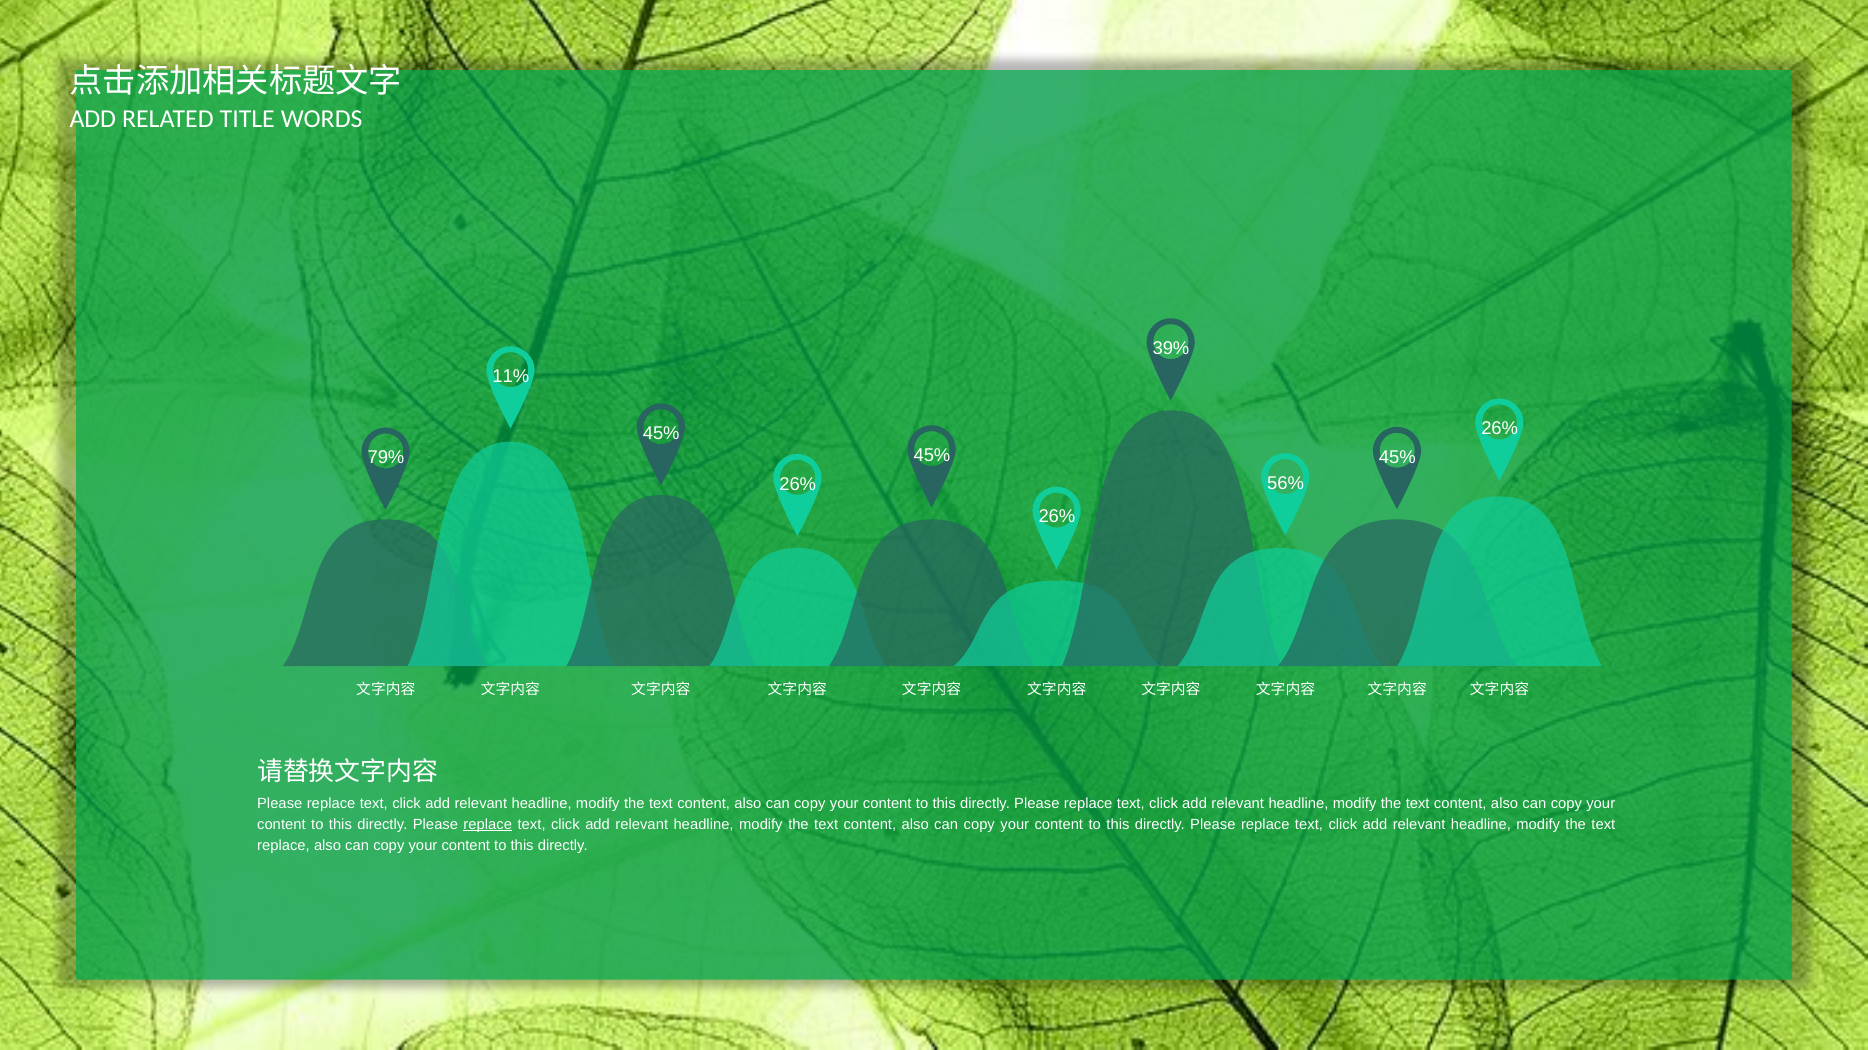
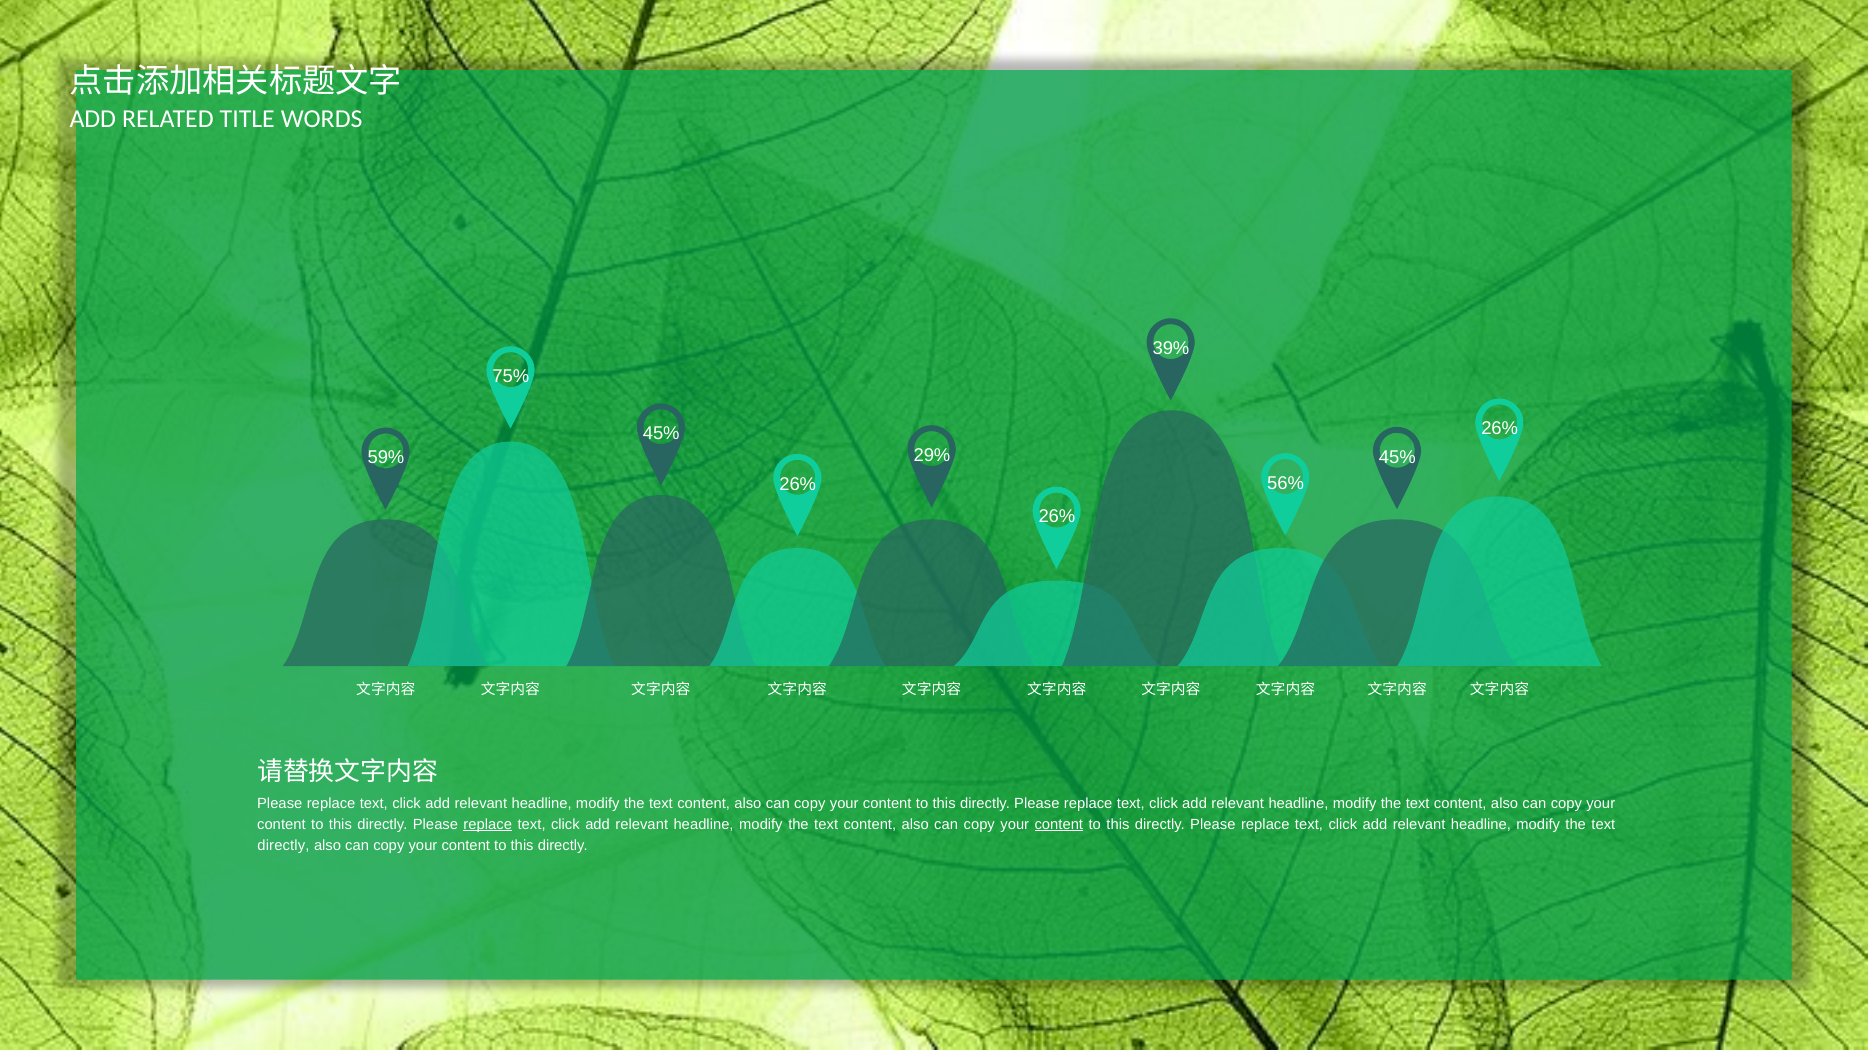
11%: 11% -> 75%
45% at (932, 456): 45% -> 29%
79%: 79% -> 59%
content at (1059, 825) underline: none -> present
replace at (283, 846): replace -> directly
